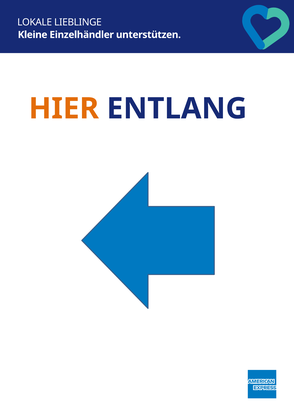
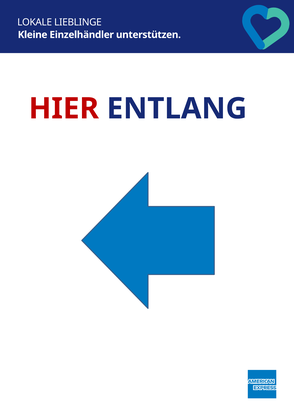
HIER colour: orange -> red
